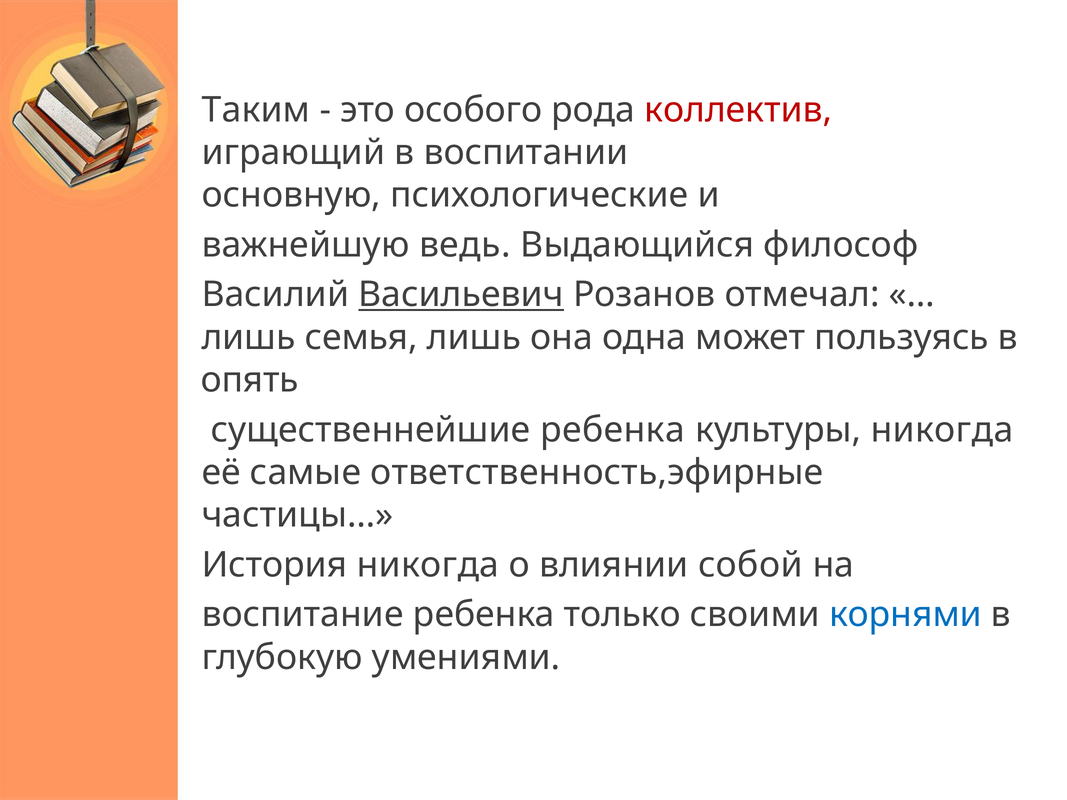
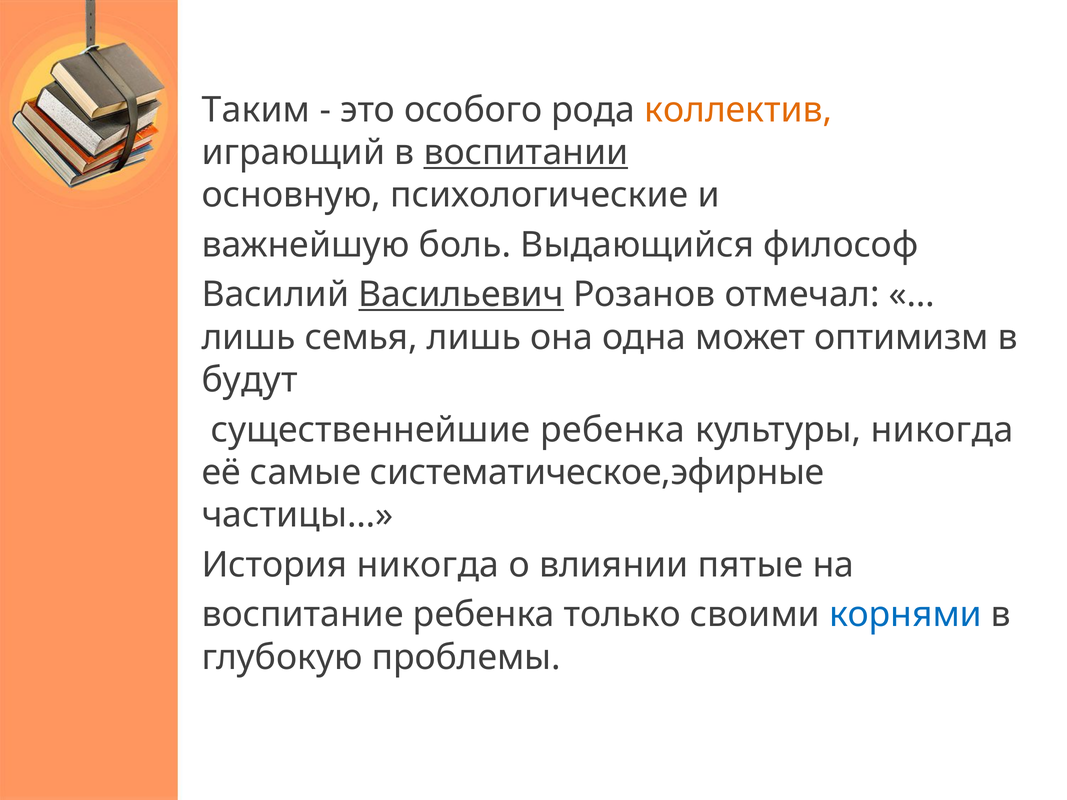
коллектив colour: red -> orange
воспитании underline: none -> present
ведь: ведь -> боль
пользуясь: пользуясь -> оптимизм
опять: опять -> будут
ответственность,эфирные: ответственность,эфирные -> систематическое,эфирные
собой: собой -> пятые
умениями: умениями -> проблемы
